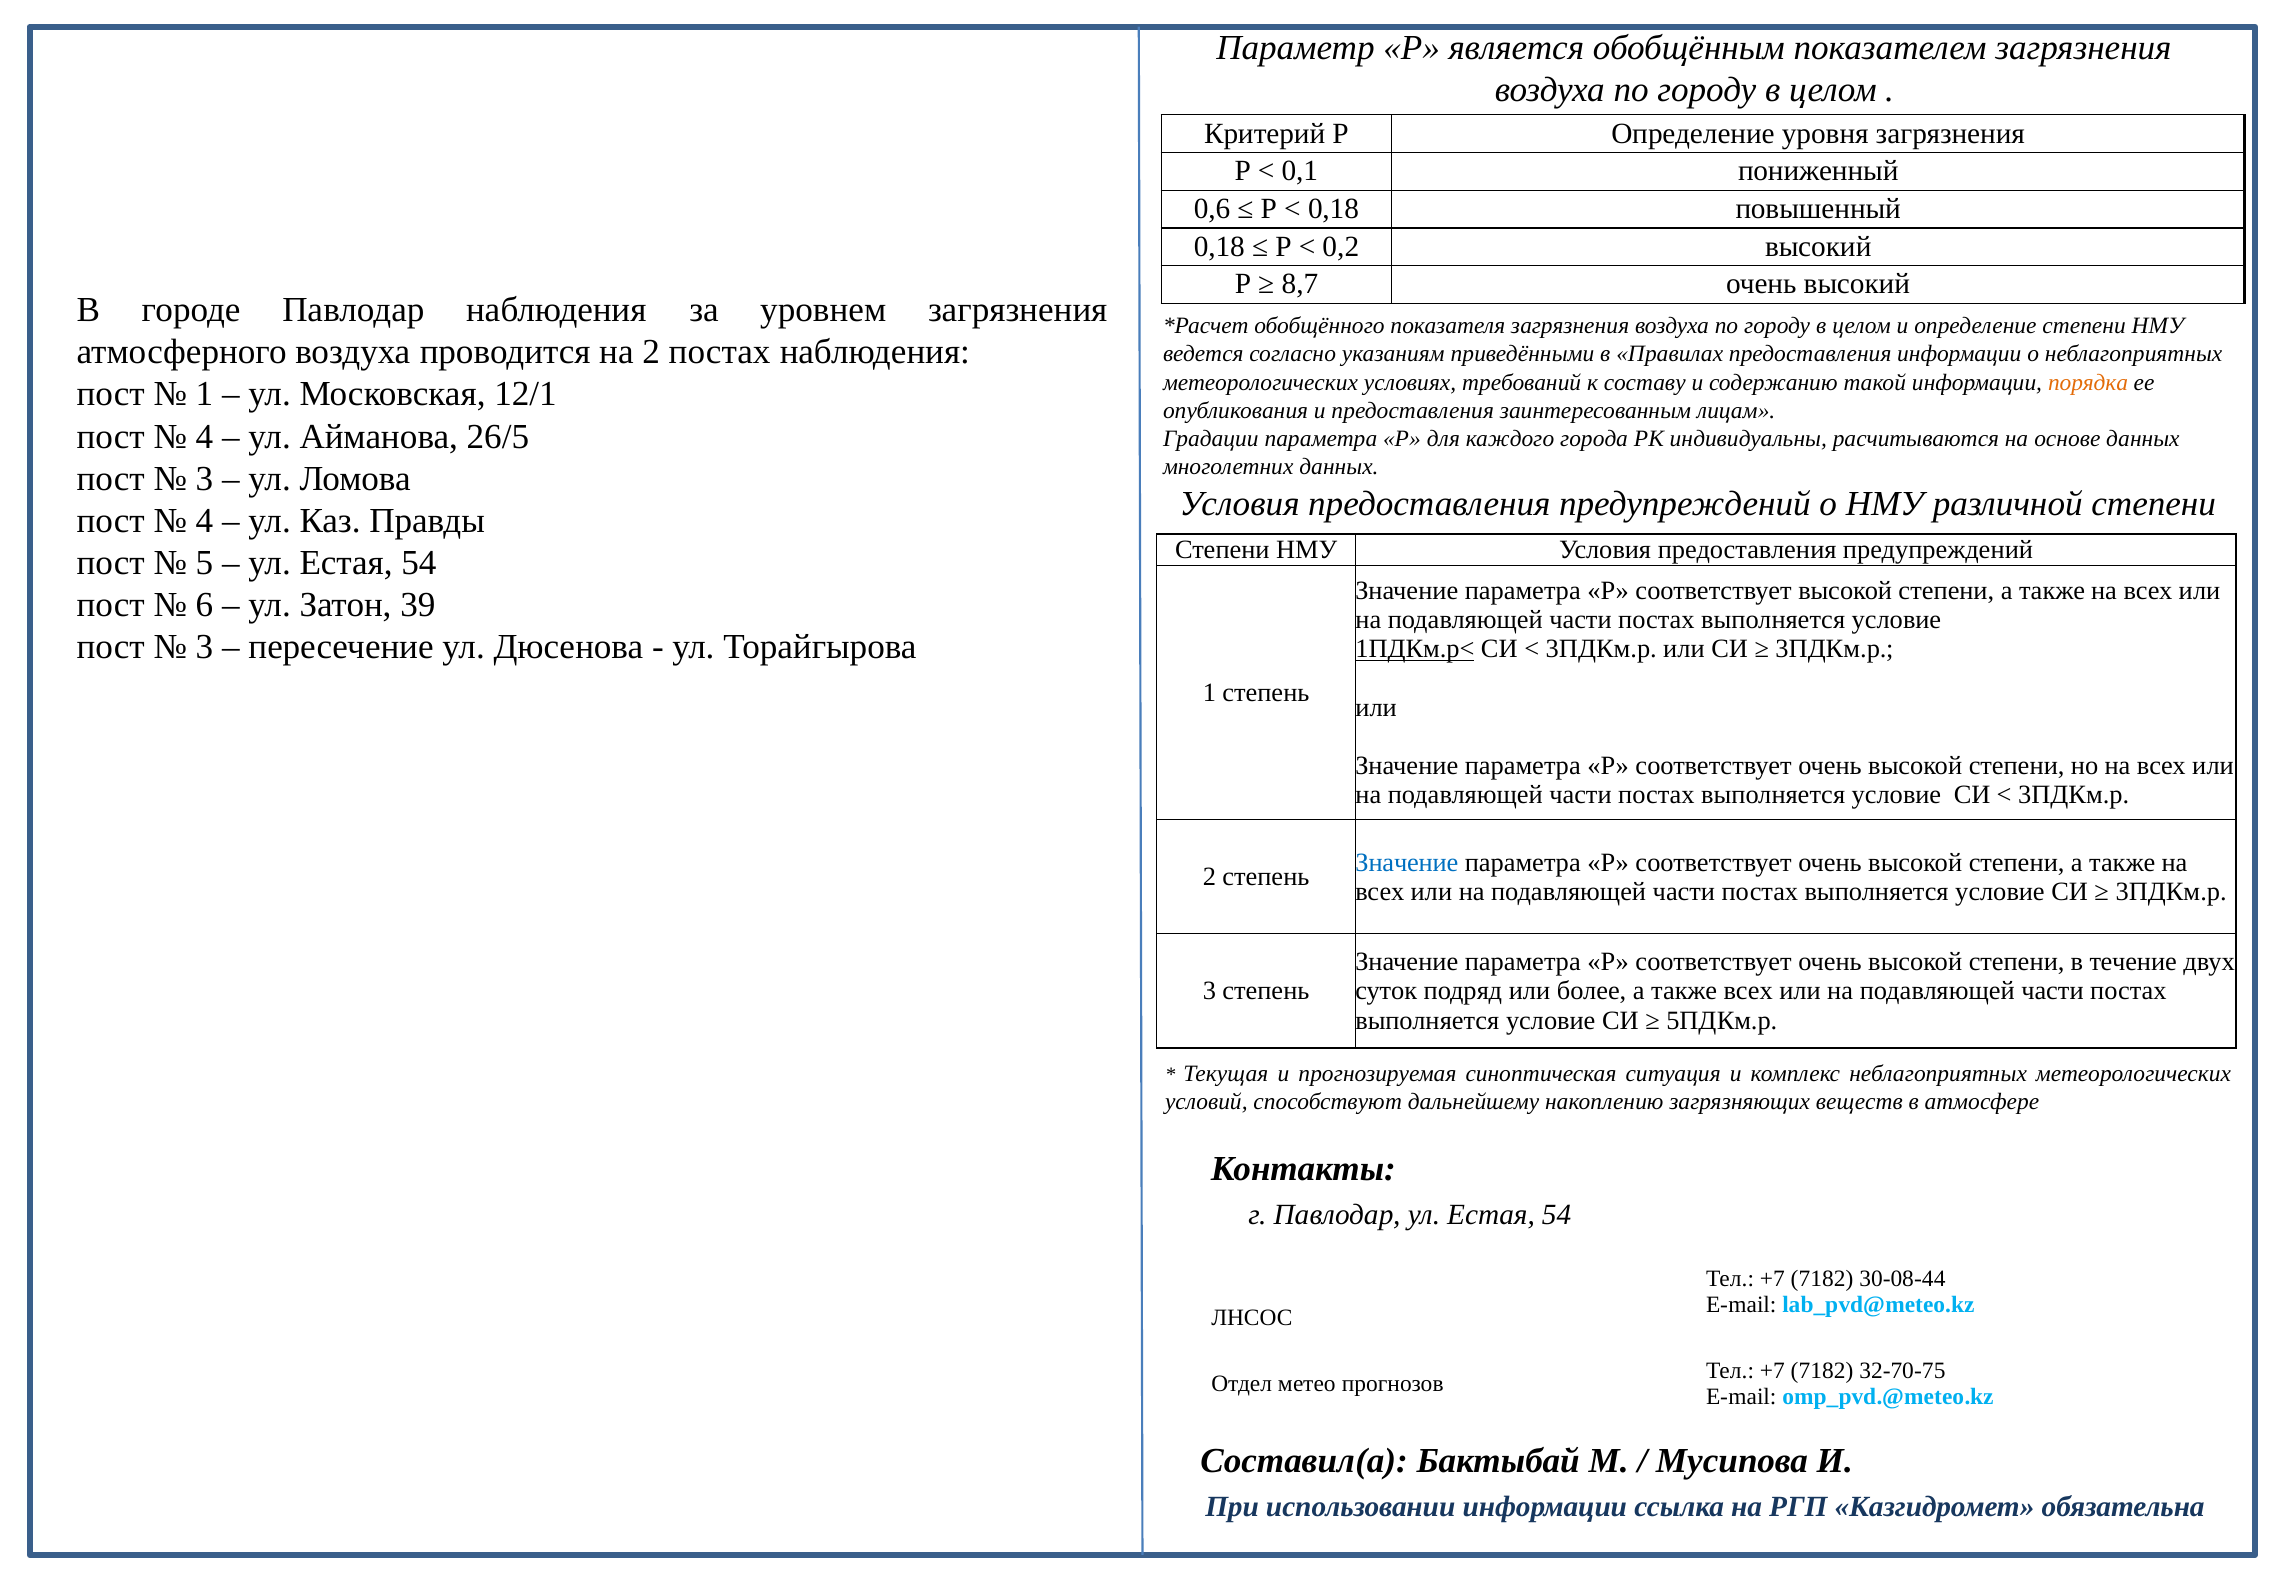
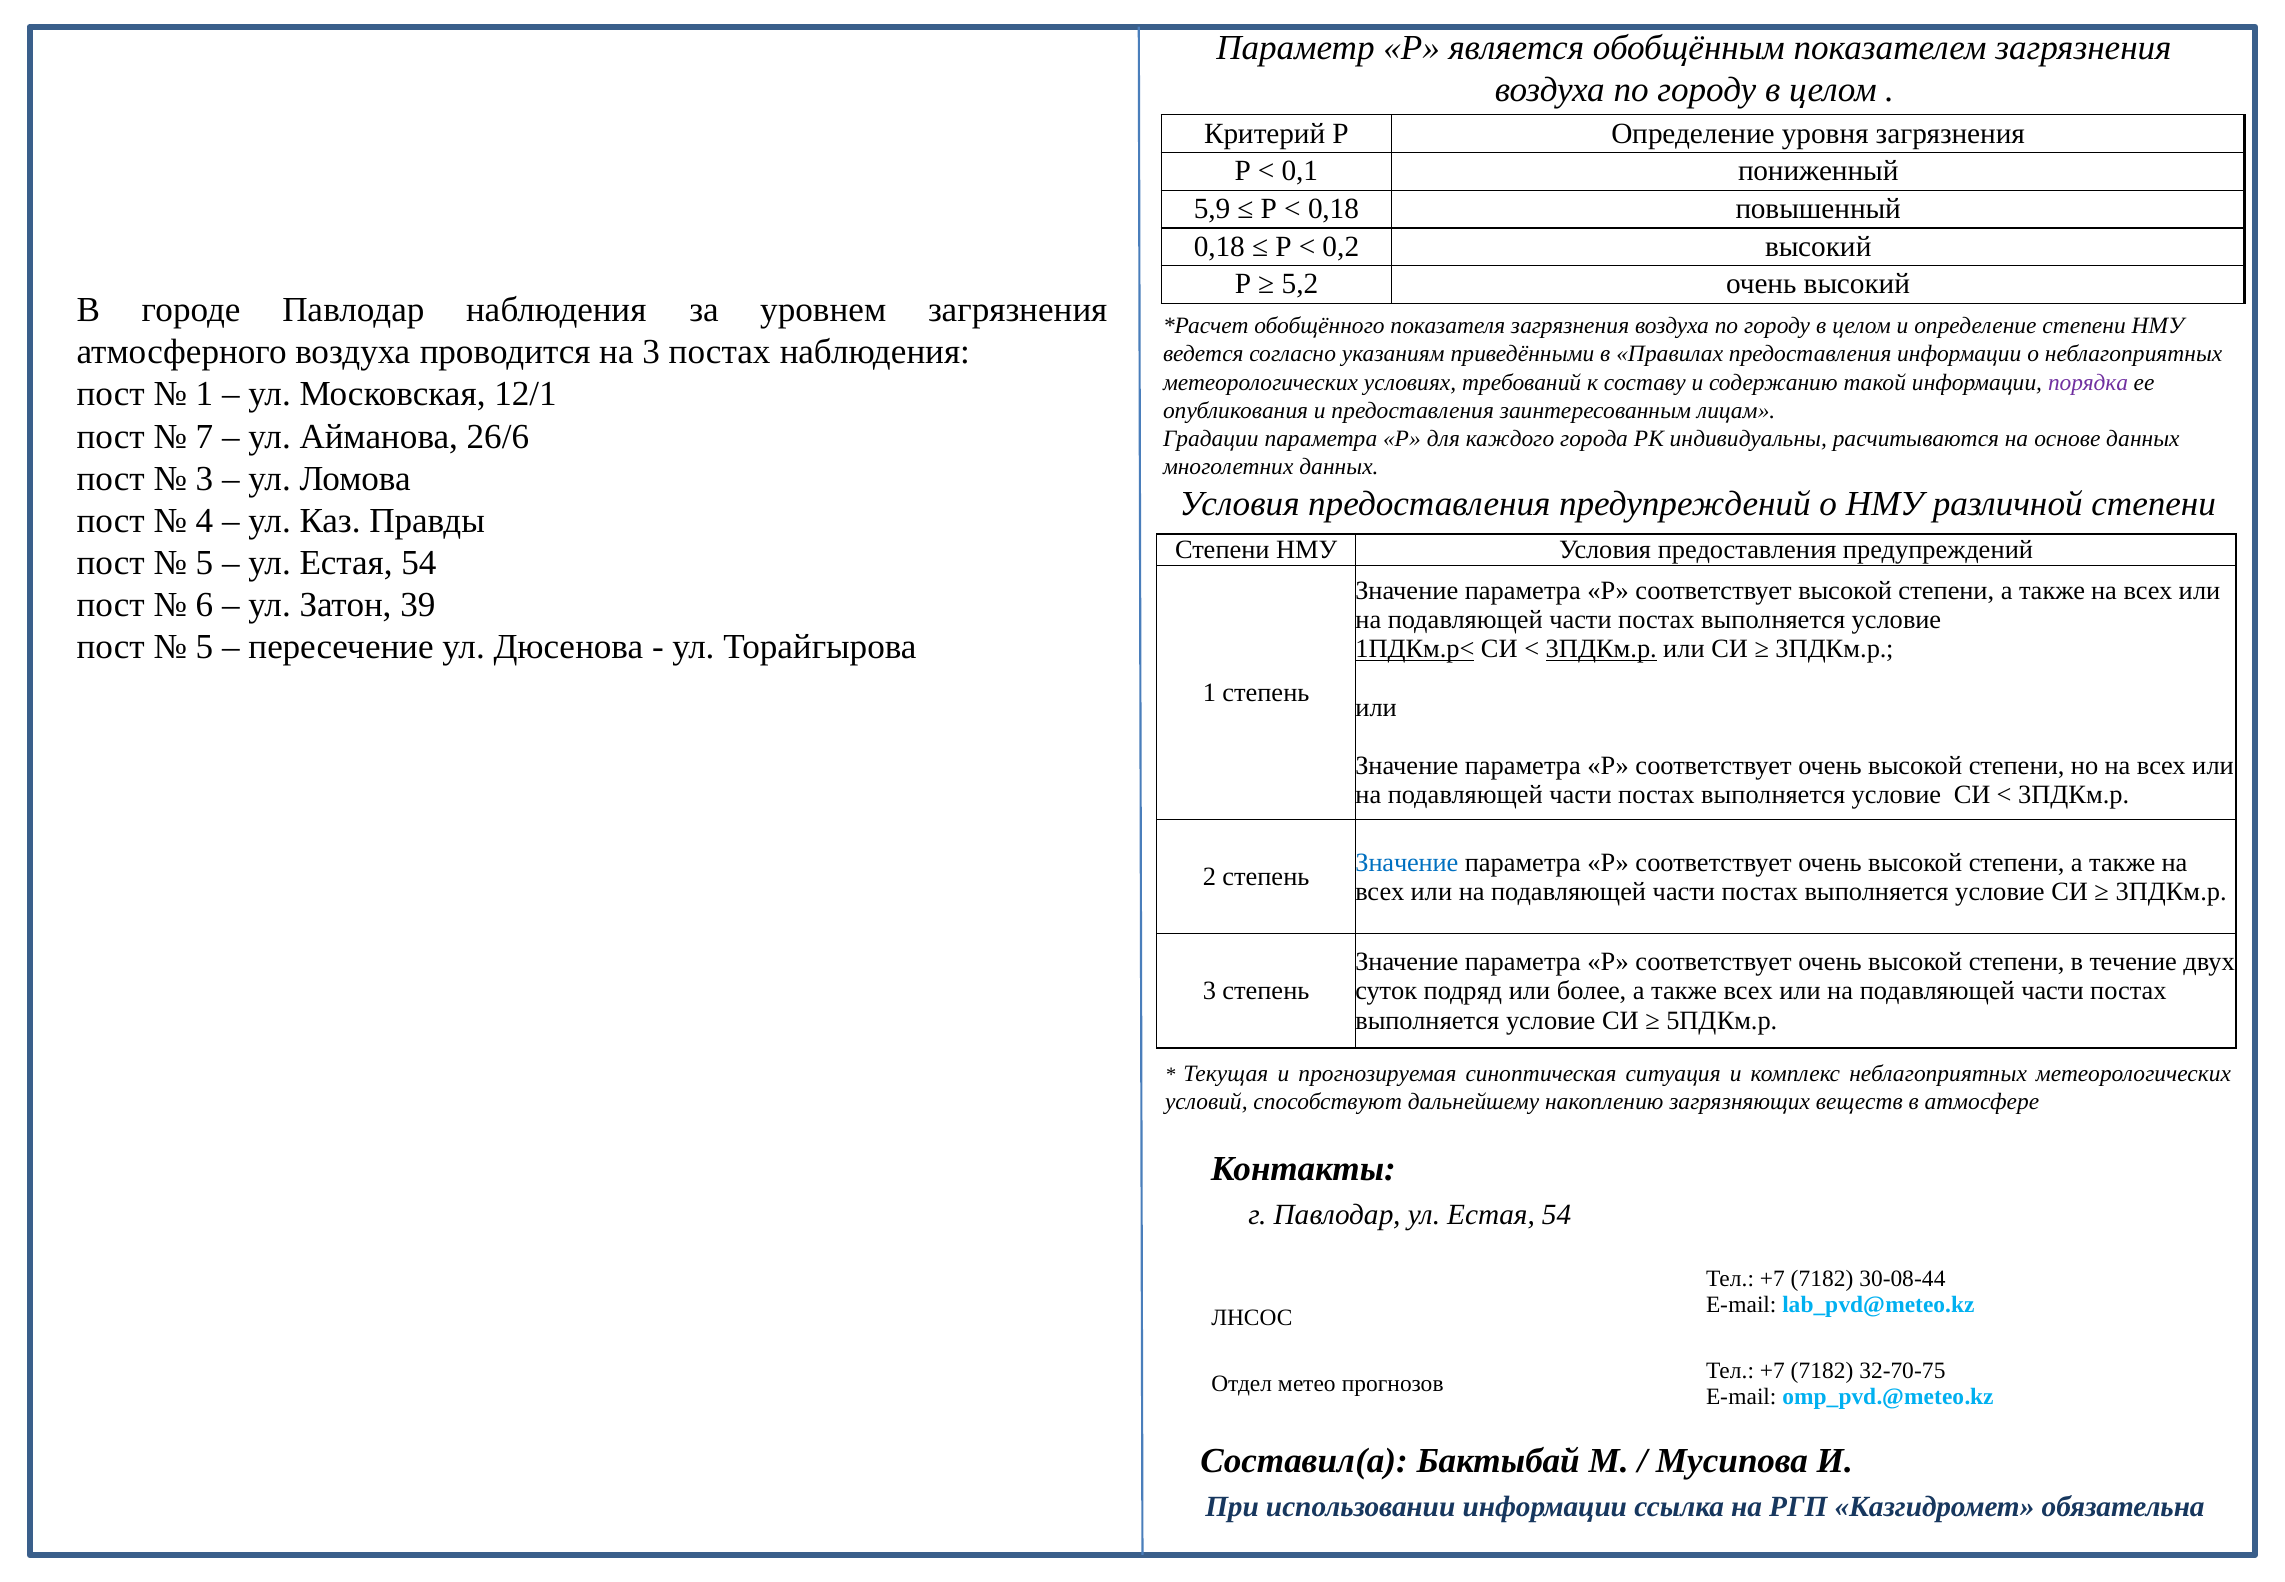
0,6: 0,6 -> 5,9
8,7: 8,7 -> 5,2
на 2: 2 -> 3
порядка colour: orange -> purple
4 at (204, 436): 4 -> 7
26/5: 26/5 -> 26/6
3 at (204, 647): 3 -> 5
3ПДКм.р at (1601, 649) underline: none -> present
